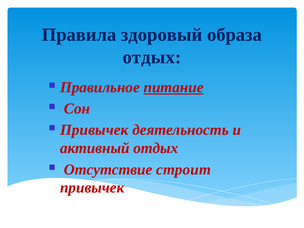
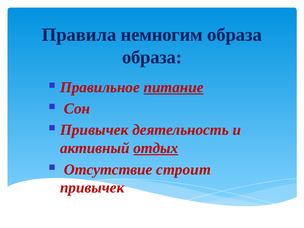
здоровый: здоровый -> немногим
отдых at (152, 57): отдых -> образа
отдых at (156, 148) underline: none -> present
